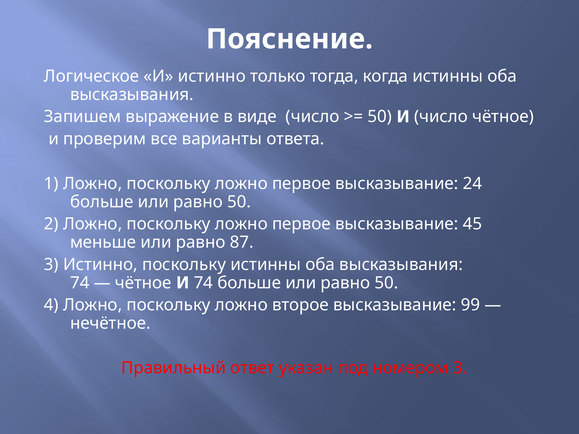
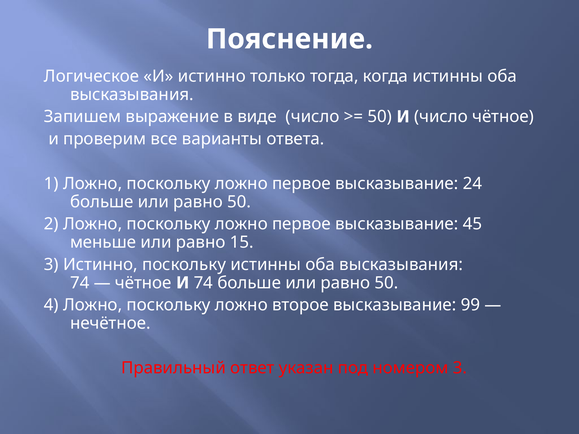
87: 87 -> 15
